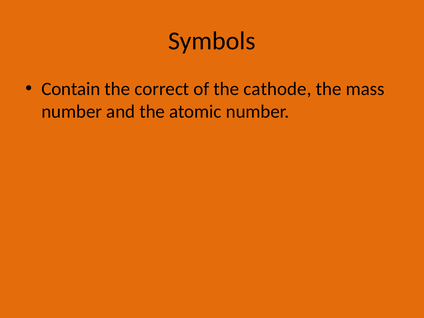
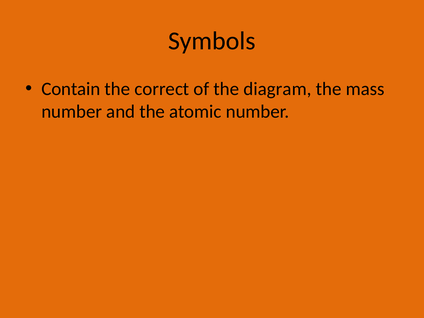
cathode: cathode -> diagram
